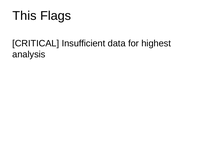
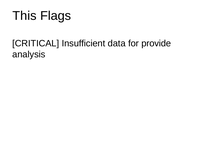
highest: highest -> provide
